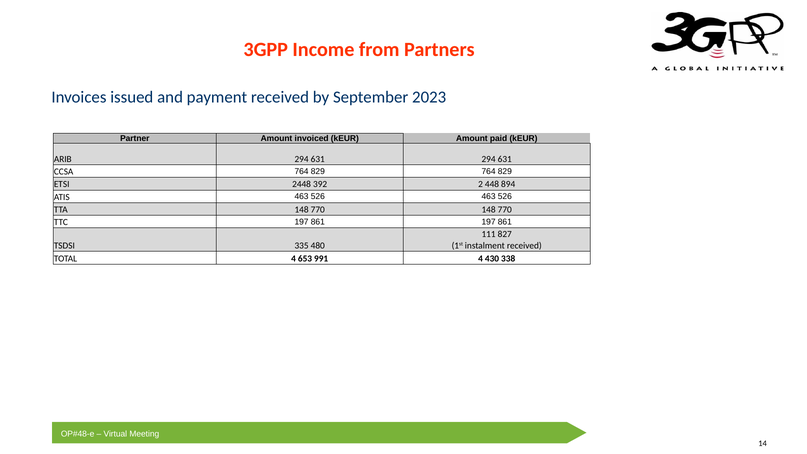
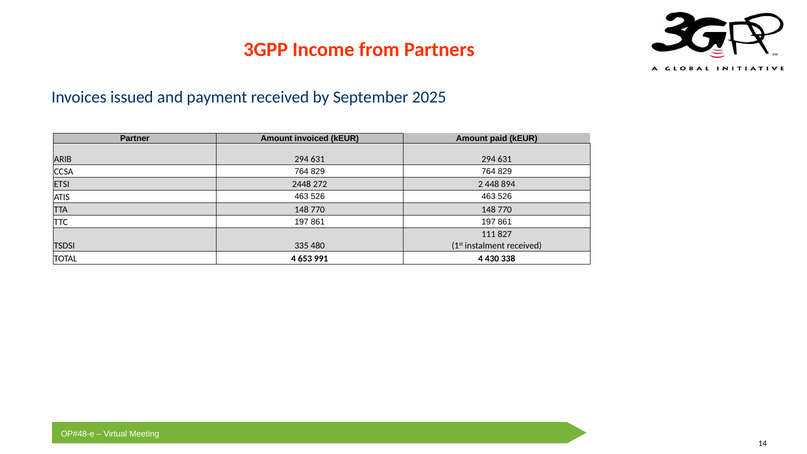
2023: 2023 -> 2025
392: 392 -> 272
